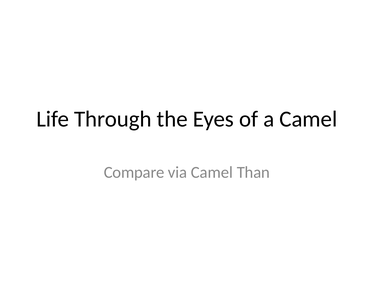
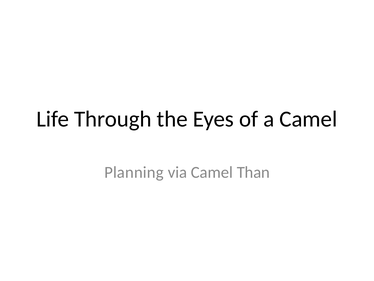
Compare: Compare -> Planning
